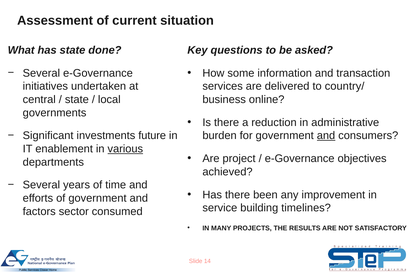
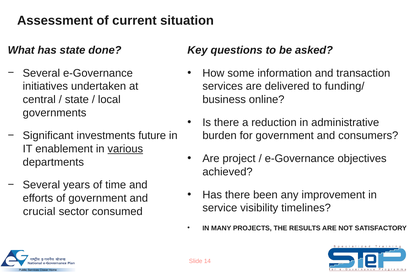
country/: country/ -> funding/
and at (326, 136) underline: present -> none
building: building -> visibility
factors: factors -> crucial
